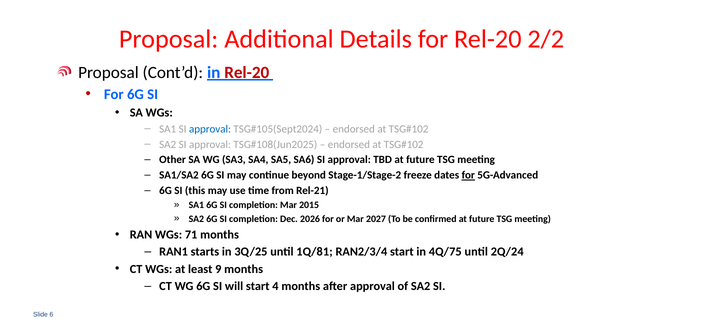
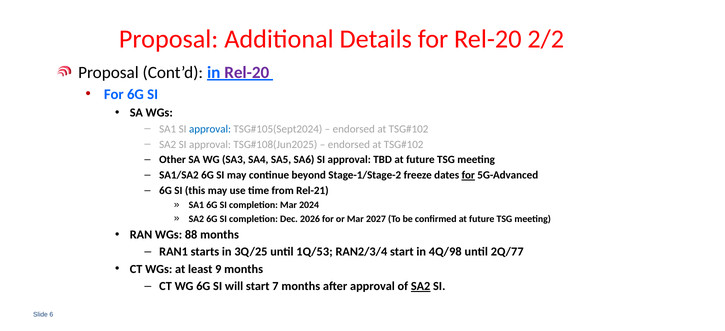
Rel-20 at (247, 73) colour: red -> purple
2015: 2015 -> 2024
71: 71 -> 88
1Q/81: 1Q/81 -> 1Q/53
4Q/75: 4Q/75 -> 4Q/98
2Q/24: 2Q/24 -> 2Q/77
4: 4 -> 7
SA2 at (421, 287) underline: none -> present
